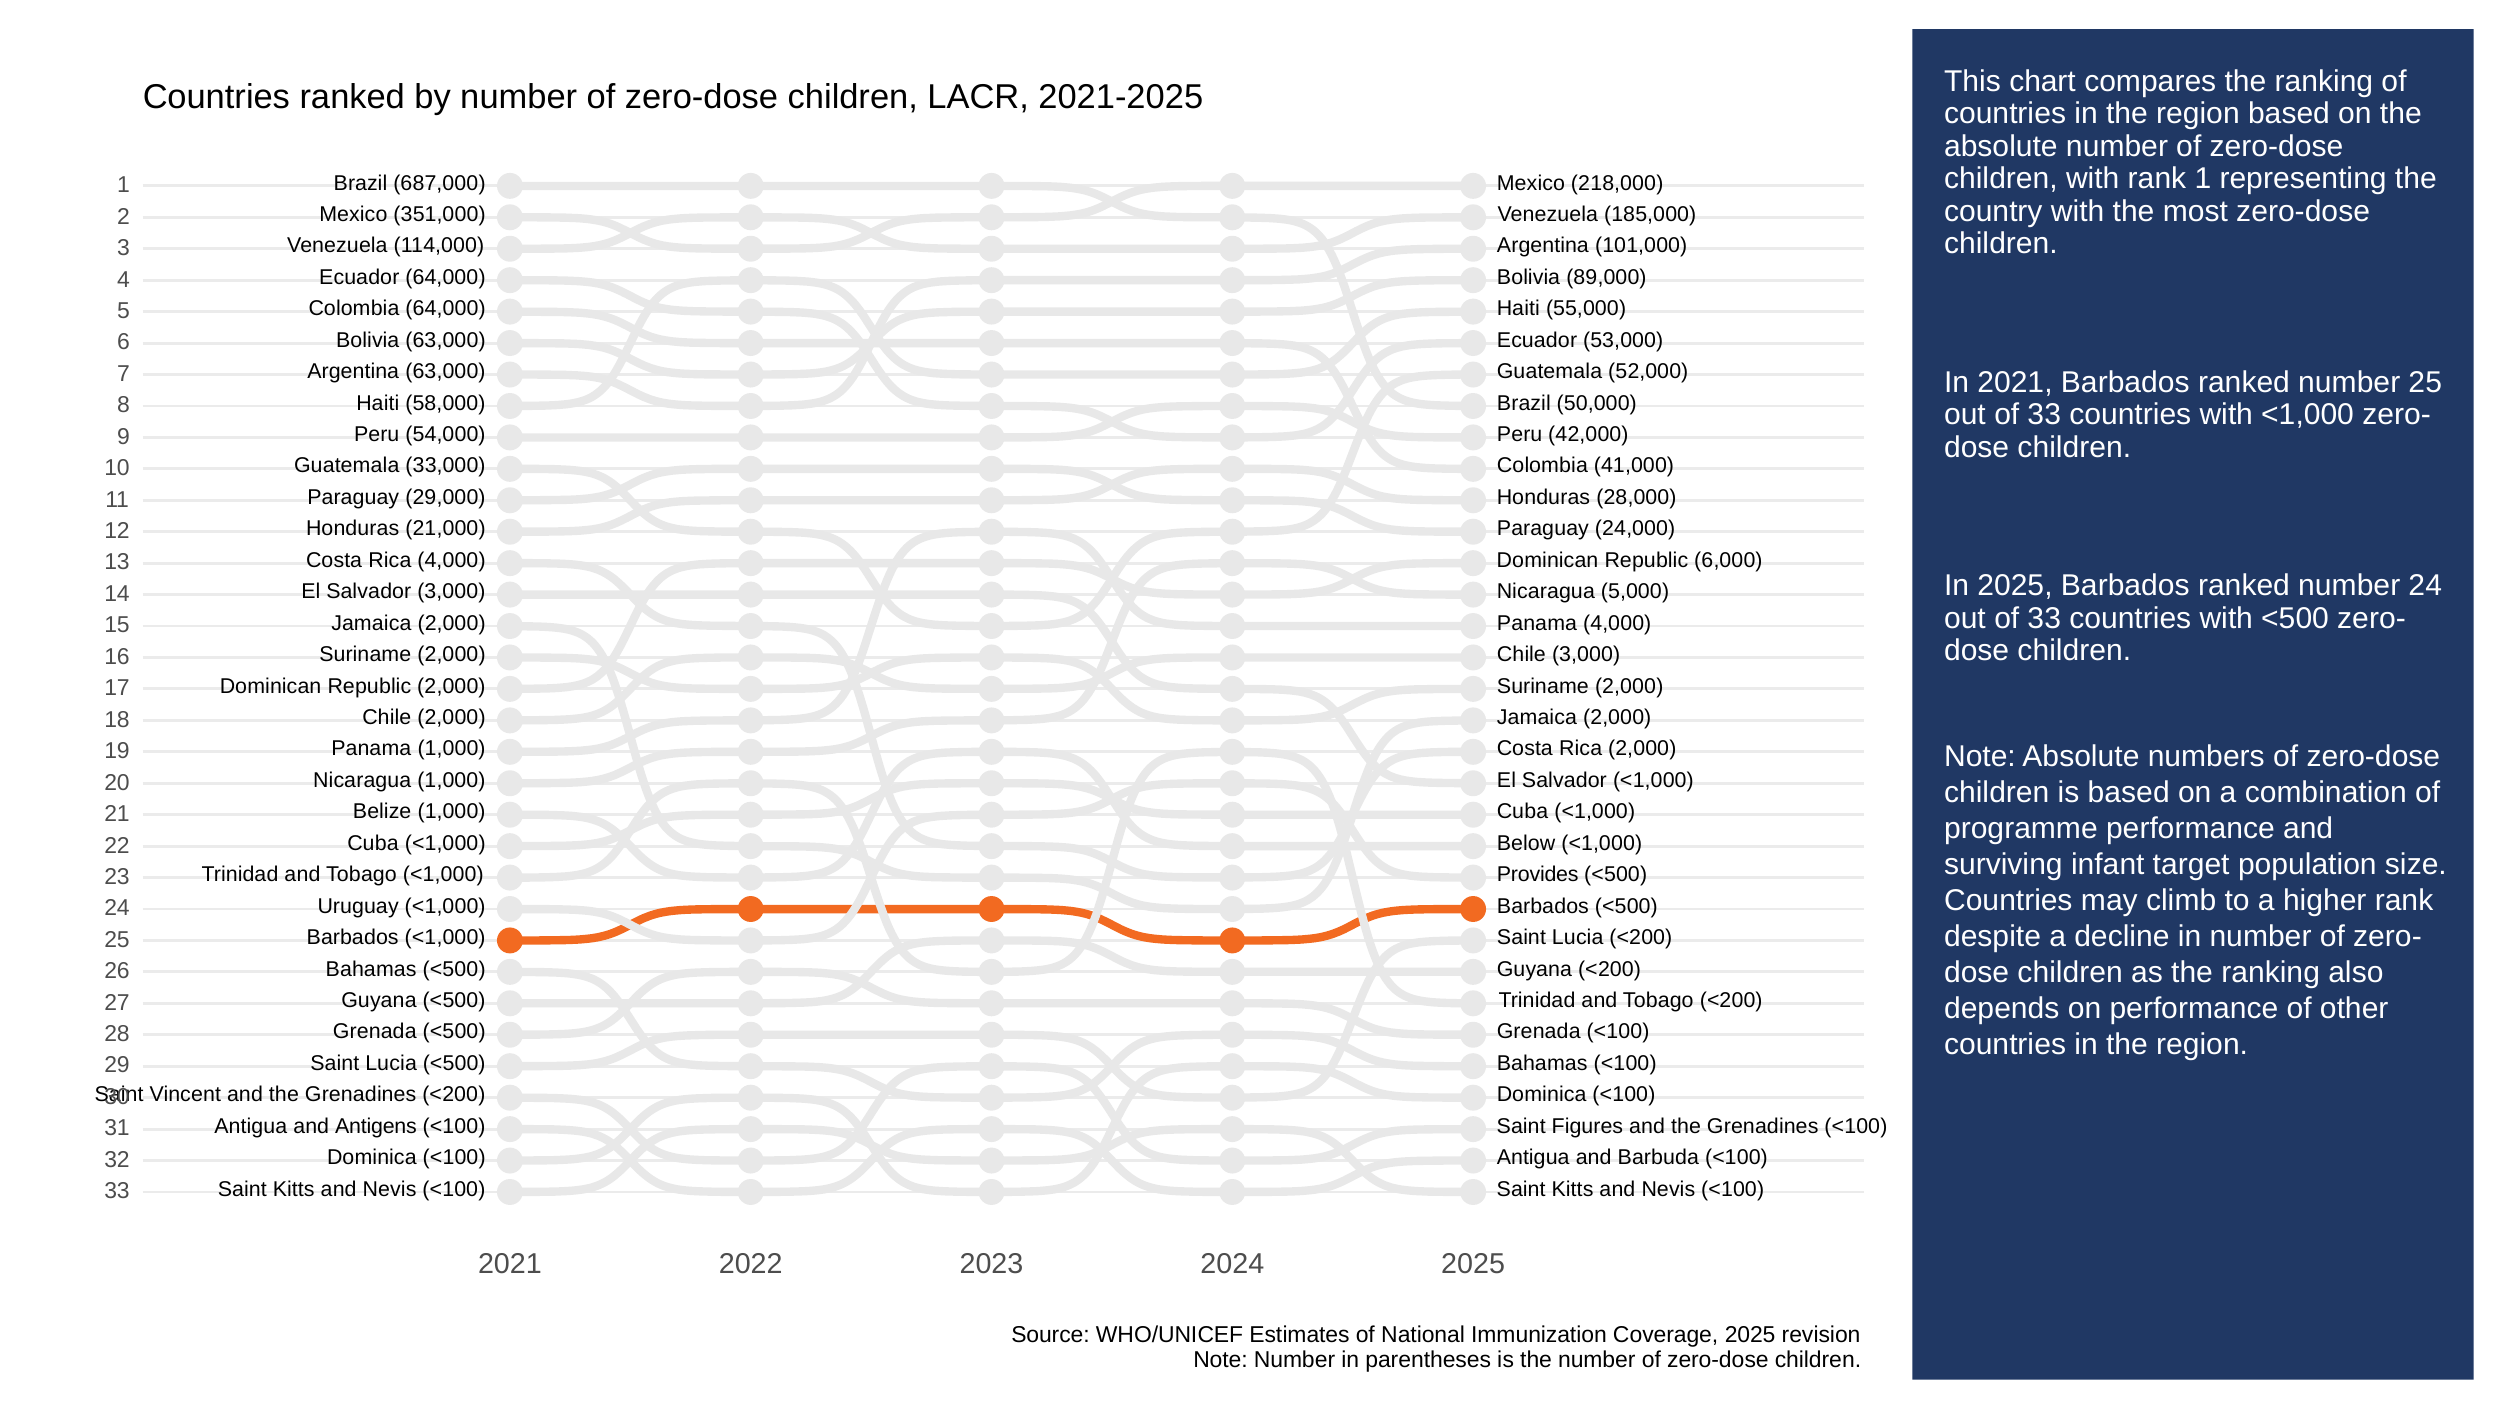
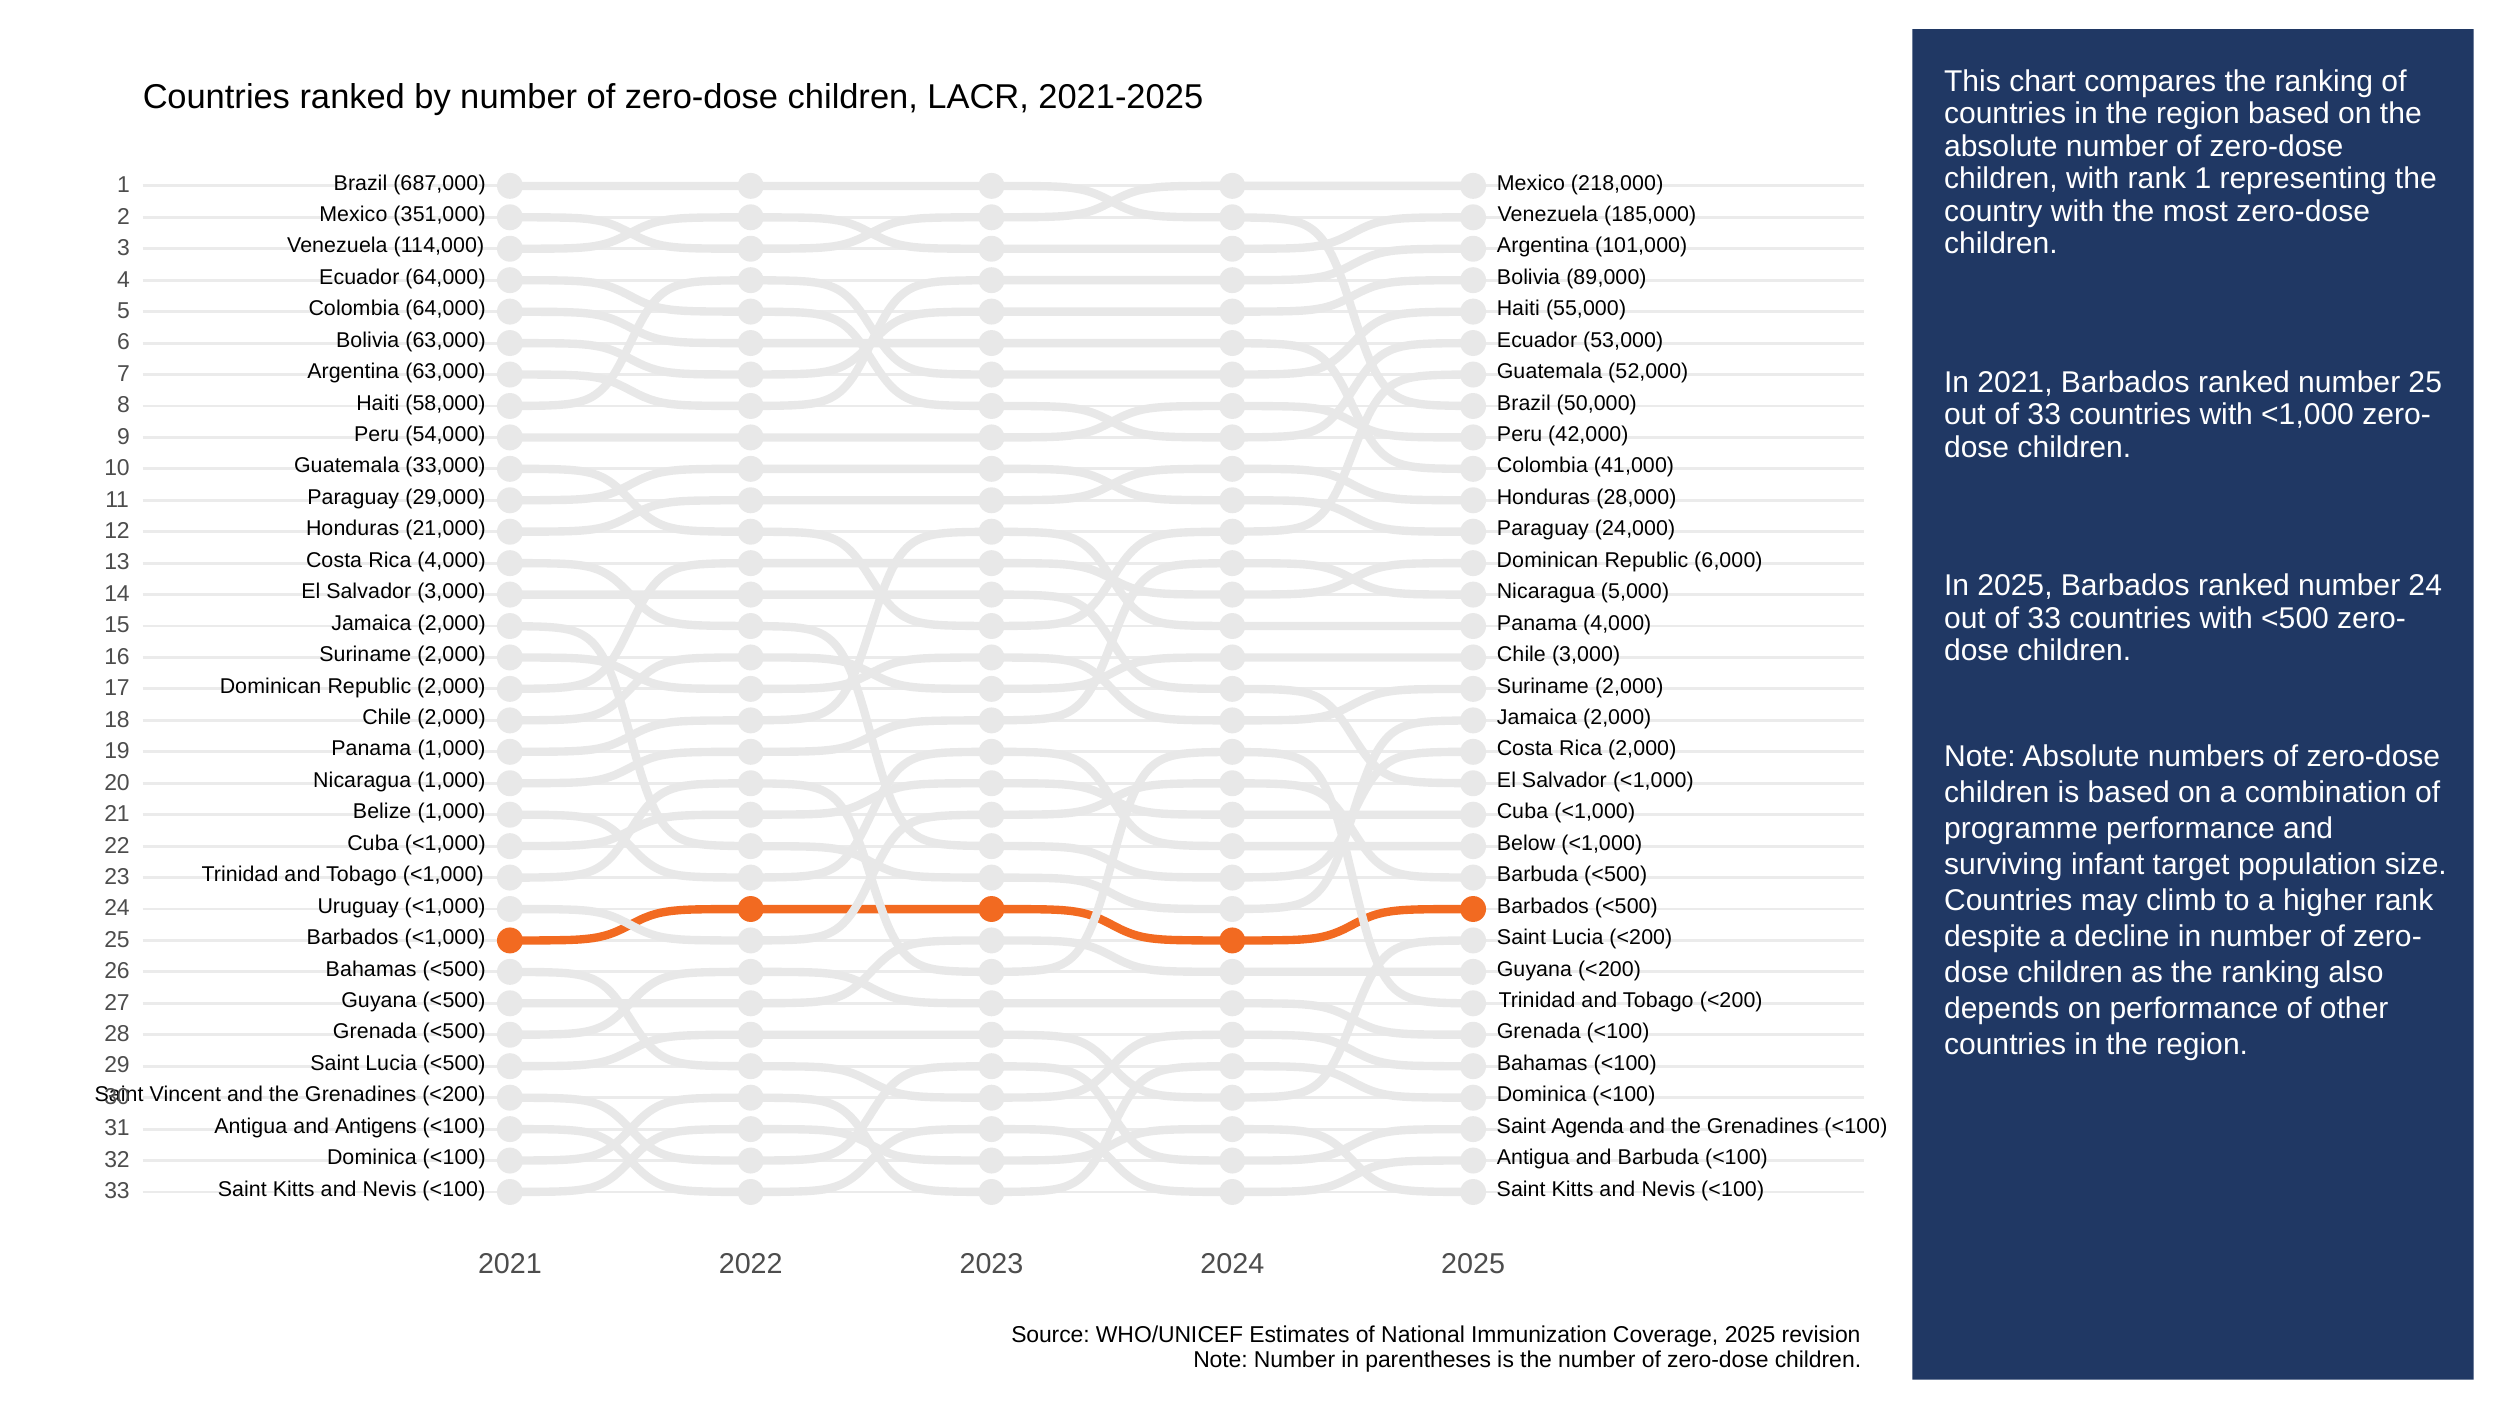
Provides at (1538, 875): Provides -> Barbuda
Figures: Figures -> Agenda
